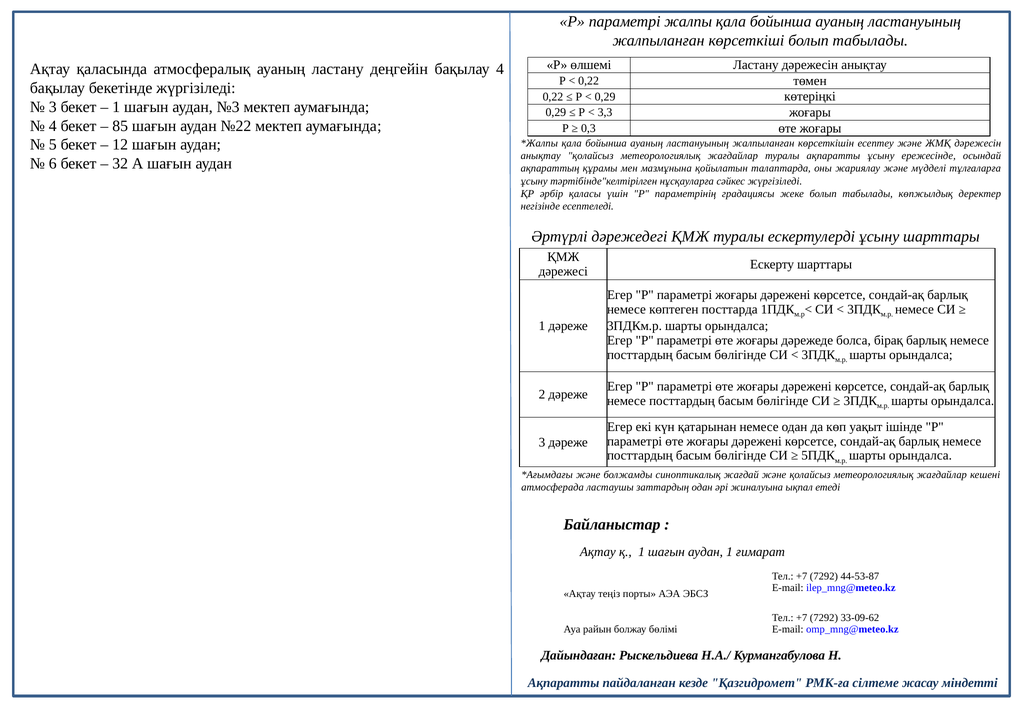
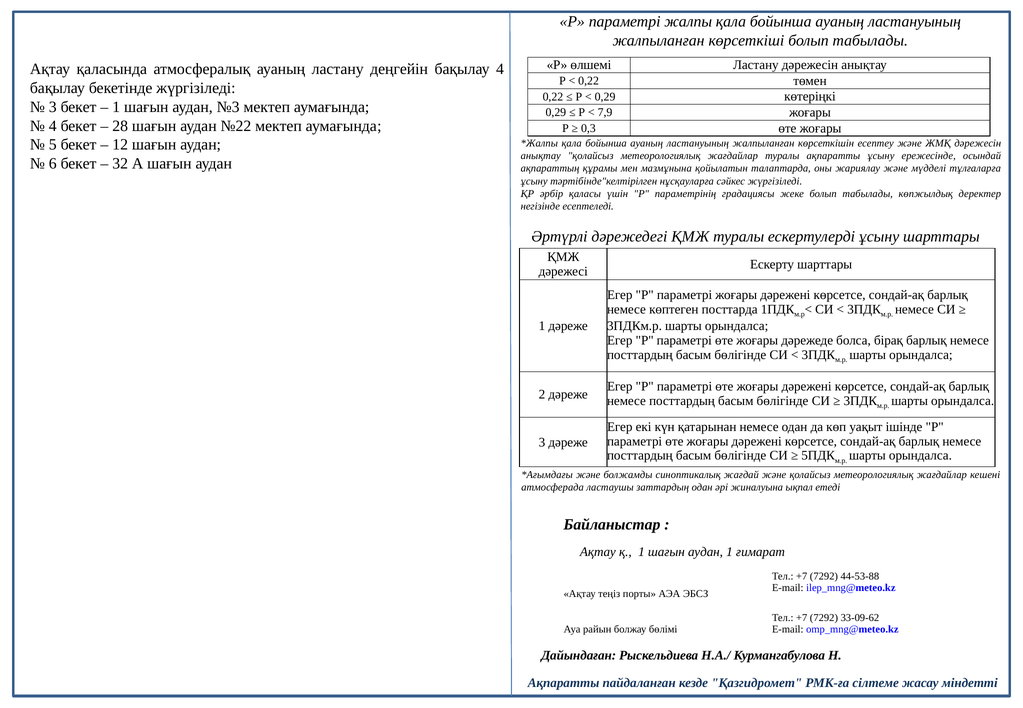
3,3: 3,3 -> 7,9
85: 85 -> 28
44-53-87: 44-53-87 -> 44-53-88
